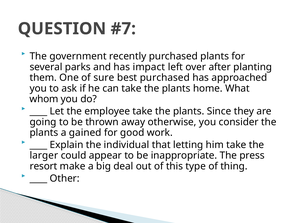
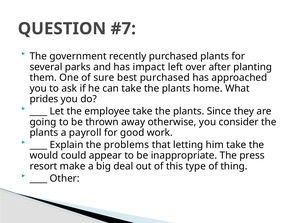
whom: whom -> prides
gained: gained -> payroll
individual: individual -> problems
larger: larger -> would
